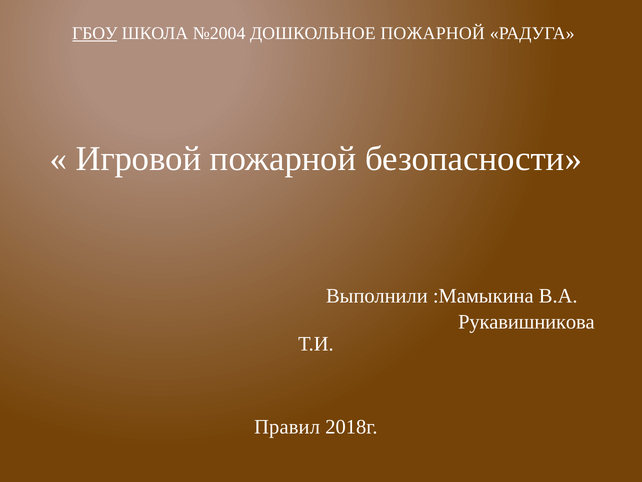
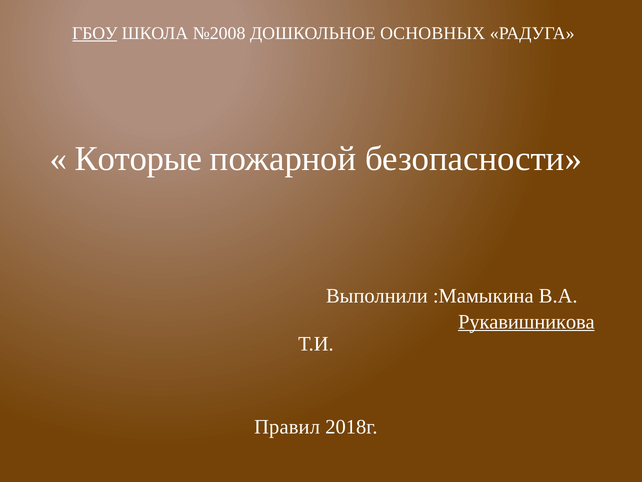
№2004: №2004 -> №2008
ДОШКОЛЬНОЕ ПОЖАРНОЙ: ПОЖАРНОЙ -> ОСНОВНЫХ
Игровой: Игровой -> Которые
Рукавишникова underline: none -> present
